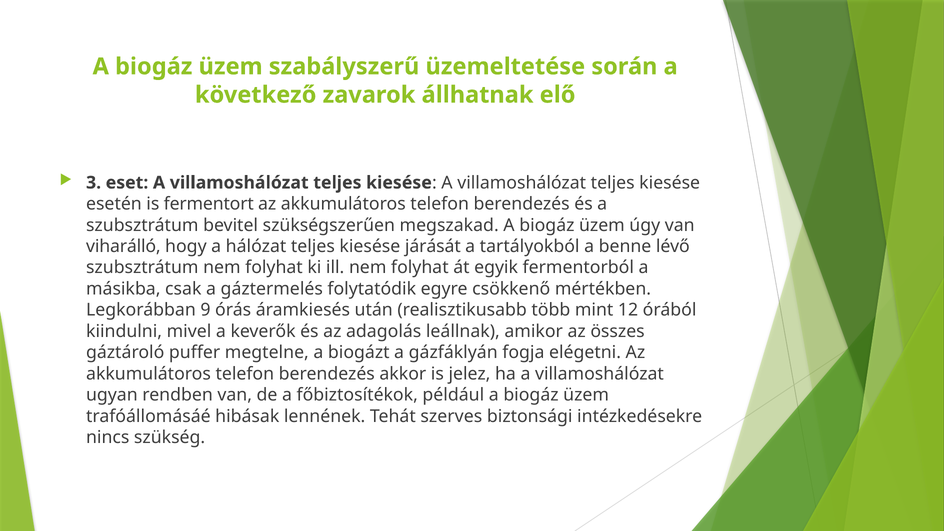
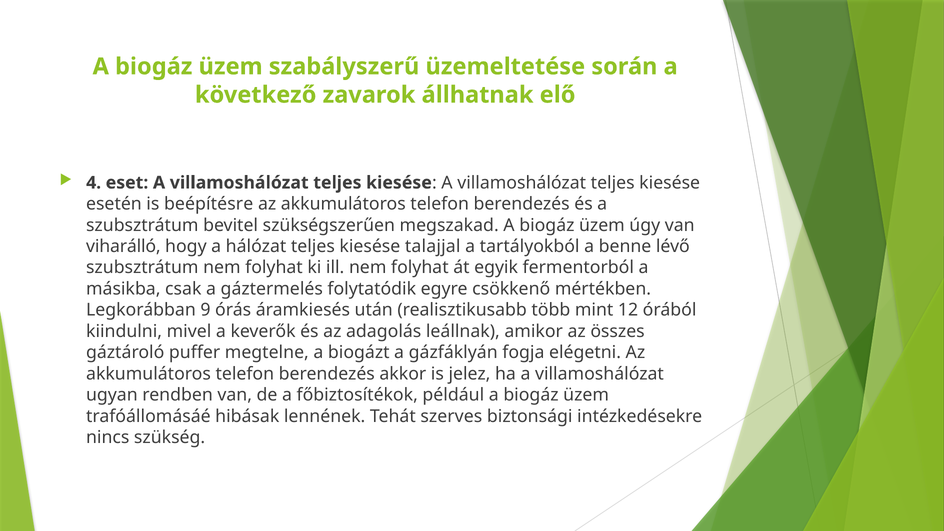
3: 3 -> 4
fermentort: fermentort -> beépítésre
járását: járását -> talajjal
